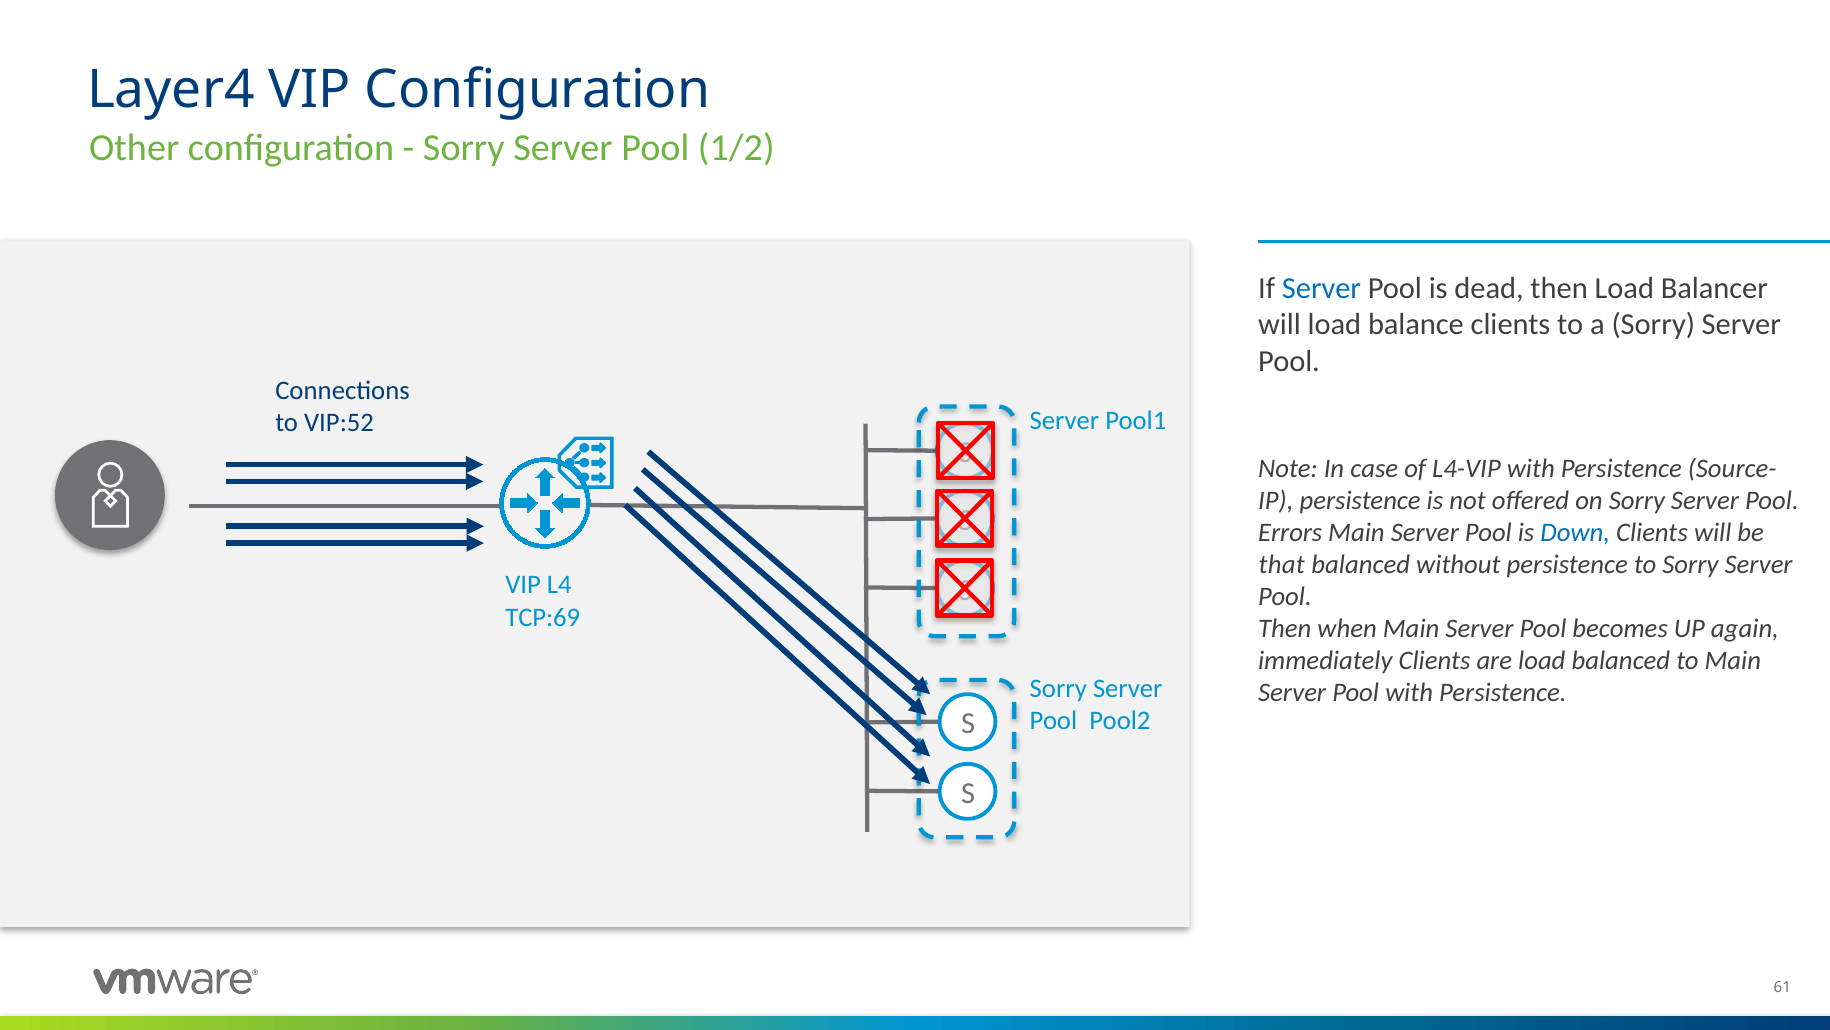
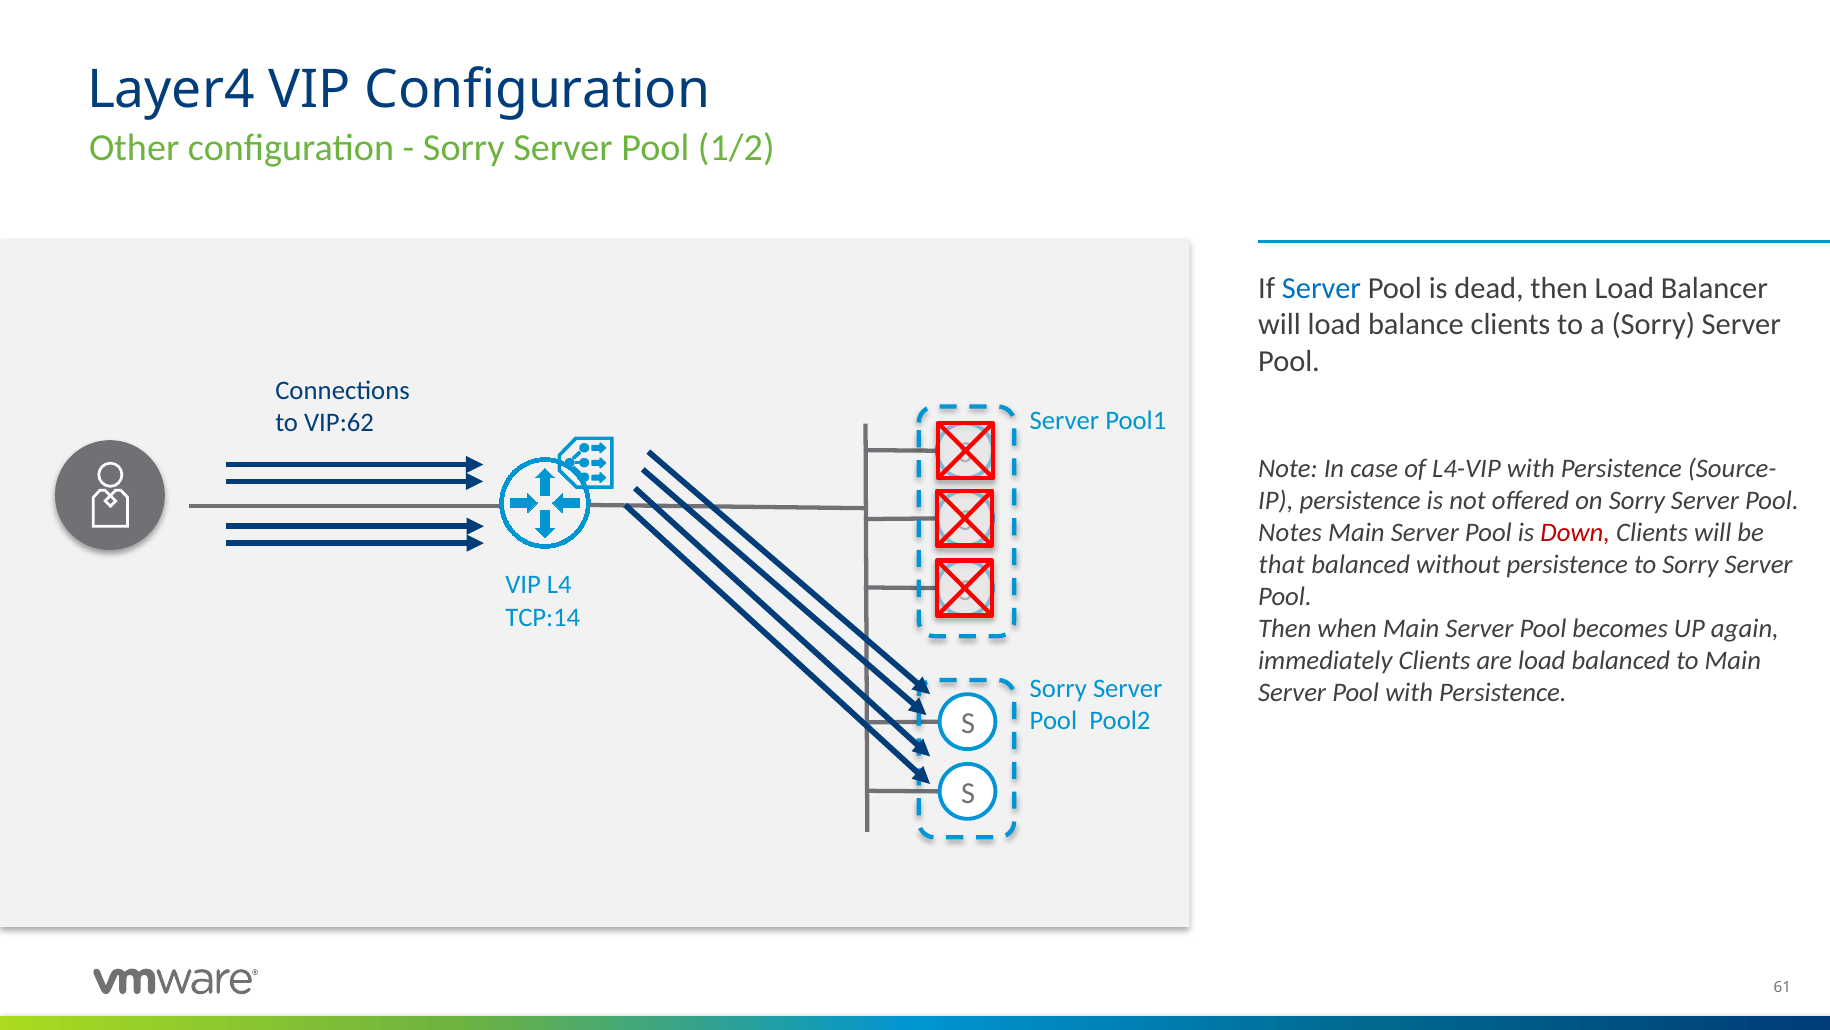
VIP:52: VIP:52 -> VIP:62
Errors: Errors -> Notes
Down colour: blue -> red
TCP:69: TCP:69 -> TCP:14
